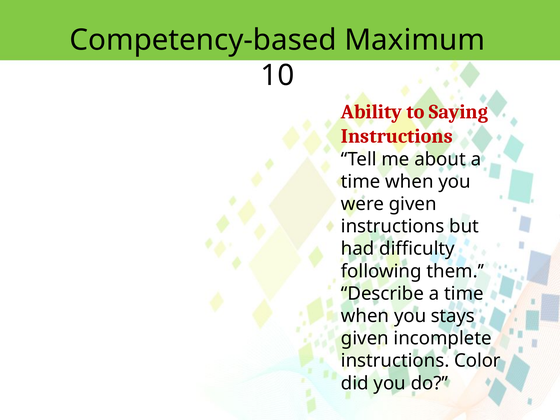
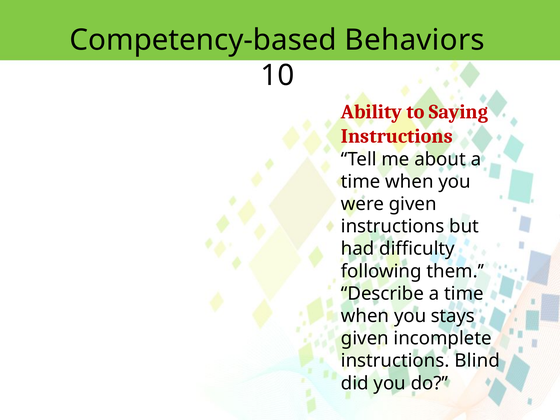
Maximum: Maximum -> Behaviors
Color: Color -> Blind
